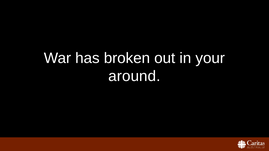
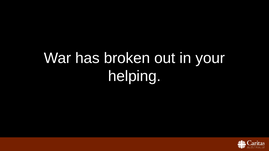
around: around -> helping
